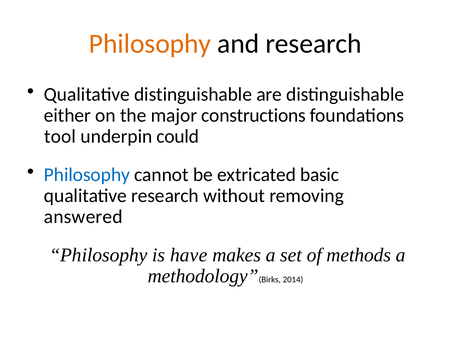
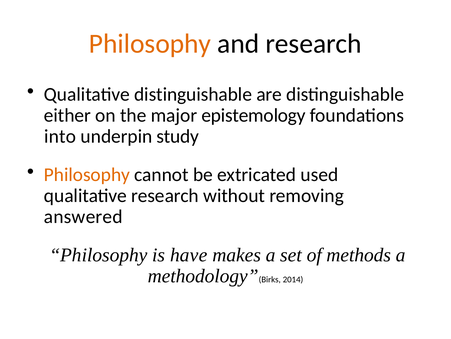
constructions: constructions -> epistemology
tool: tool -> into
could: could -> study
Philosophy at (87, 174) colour: blue -> orange
basic: basic -> used
